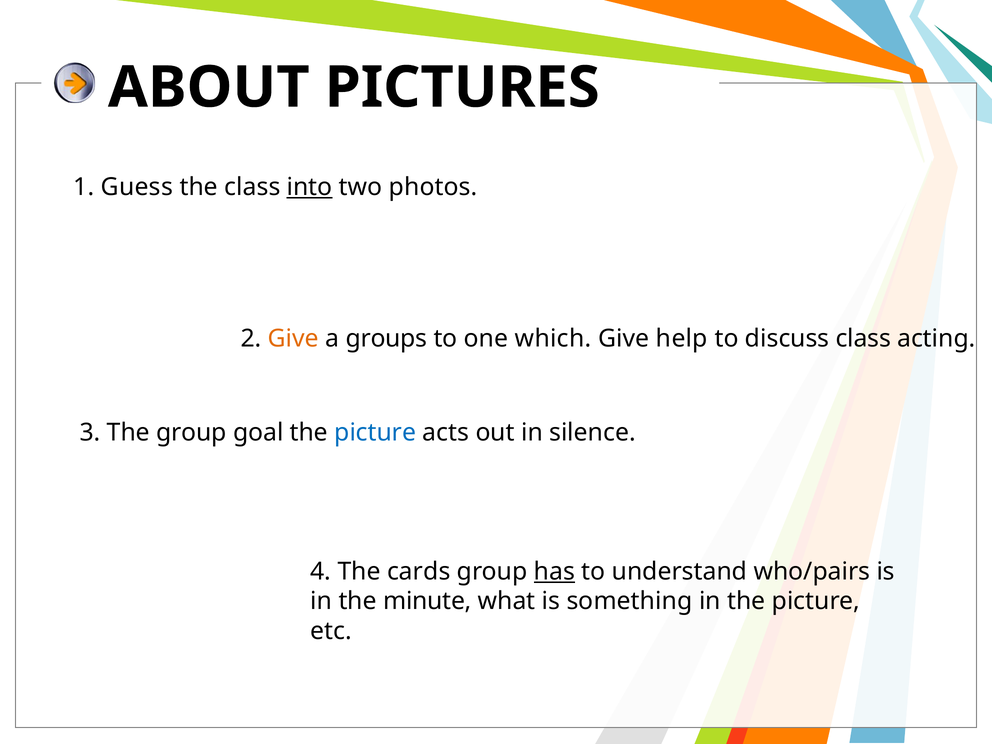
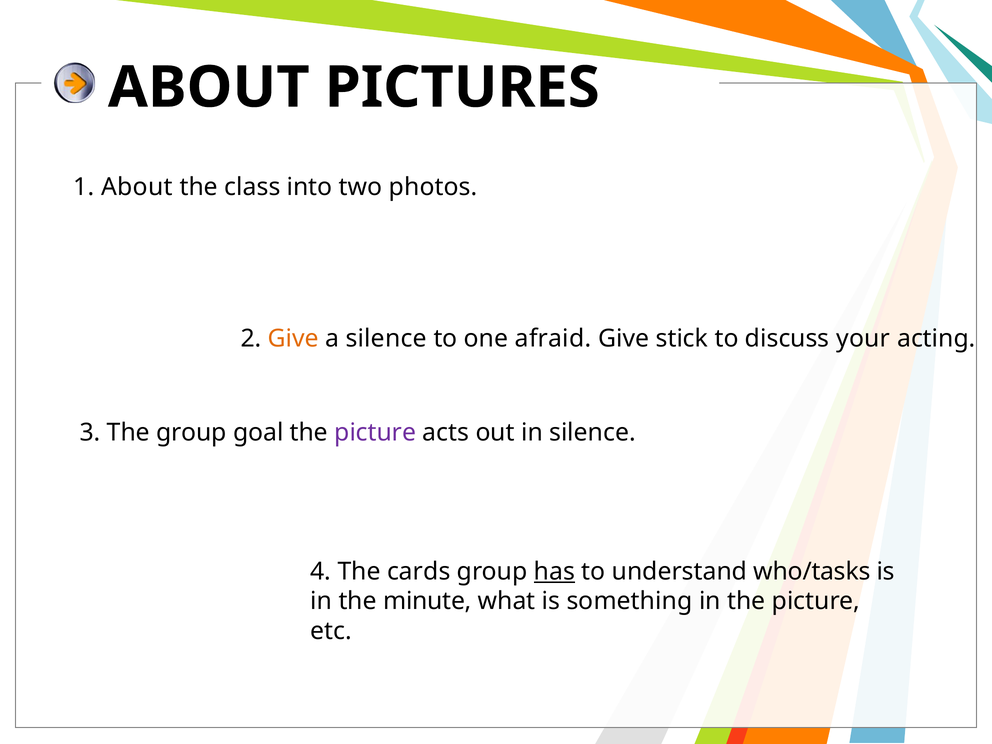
1 Guess: Guess -> About
into underline: present -> none
a groups: groups -> silence
which: which -> afraid
help: help -> stick
discuss class: class -> your
picture at (375, 433) colour: blue -> purple
who/pairs: who/pairs -> who/tasks
